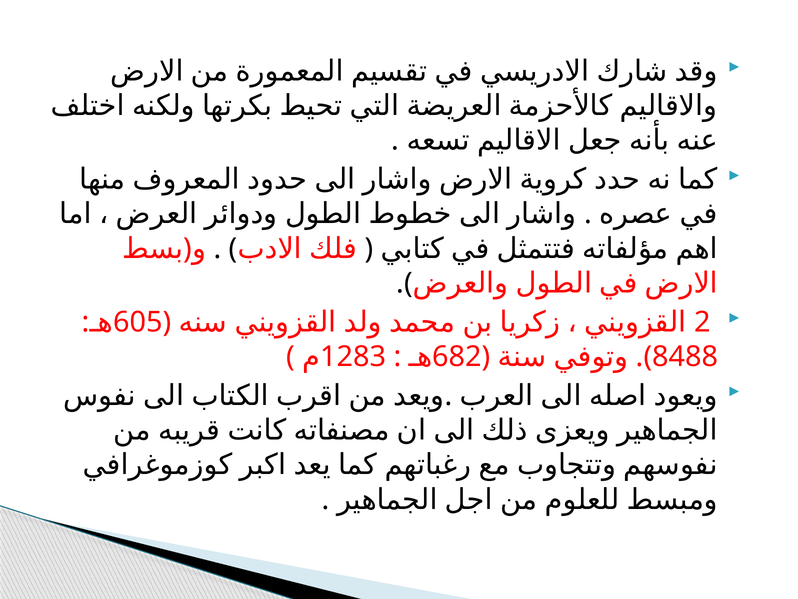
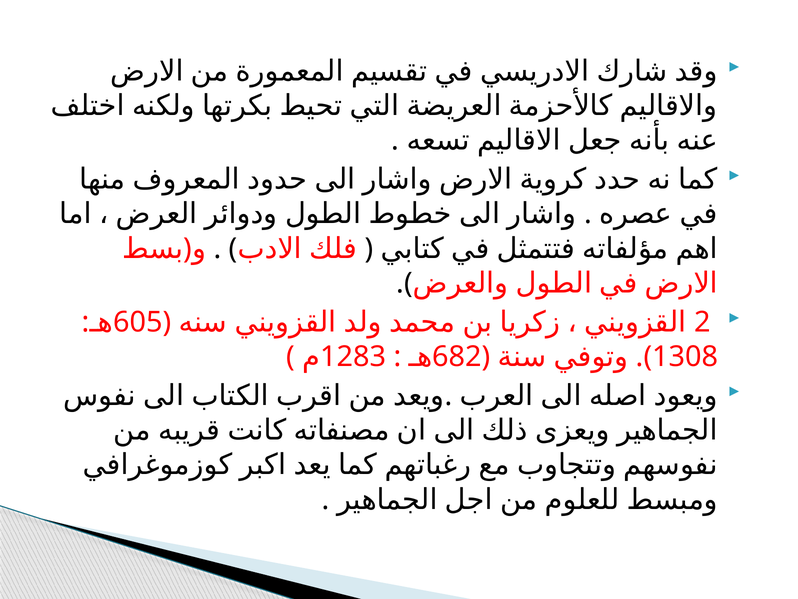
8488: 8488 -> 1308
